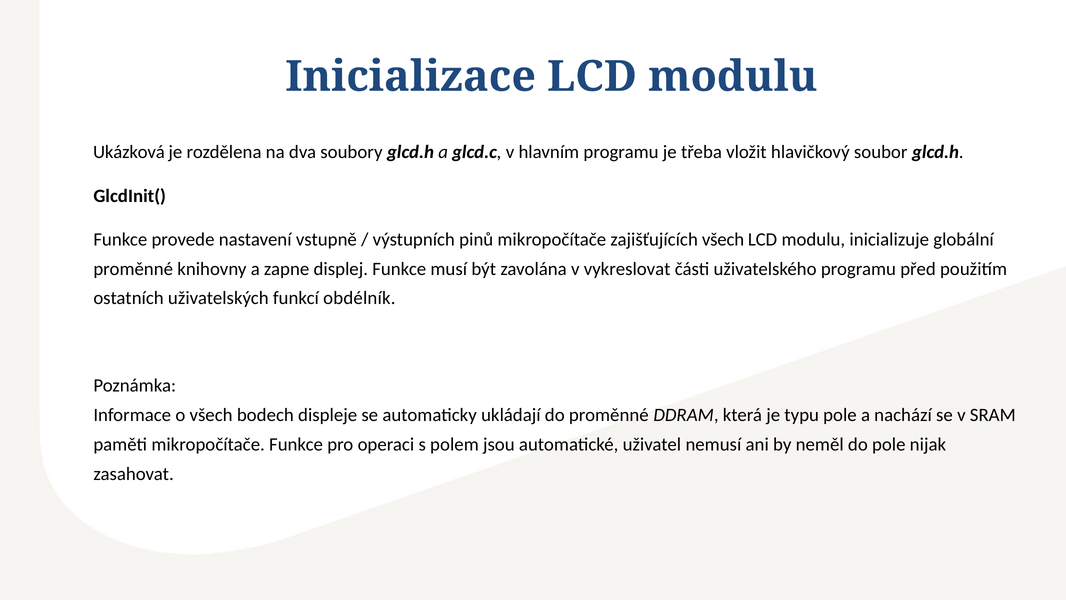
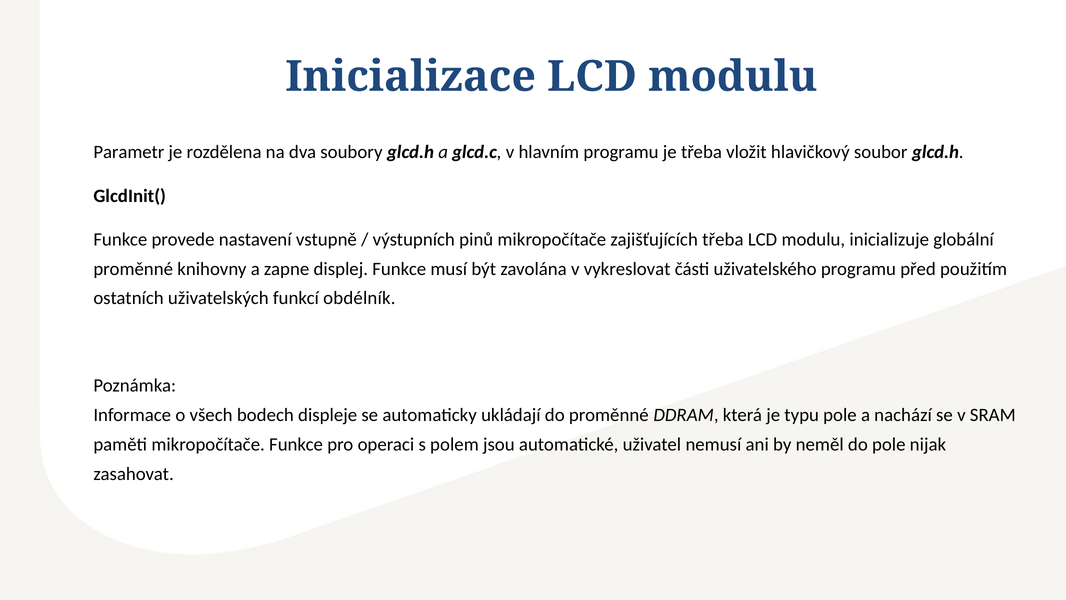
Ukázková: Ukázková -> Parametr
zajišťujících všech: všech -> třeba
